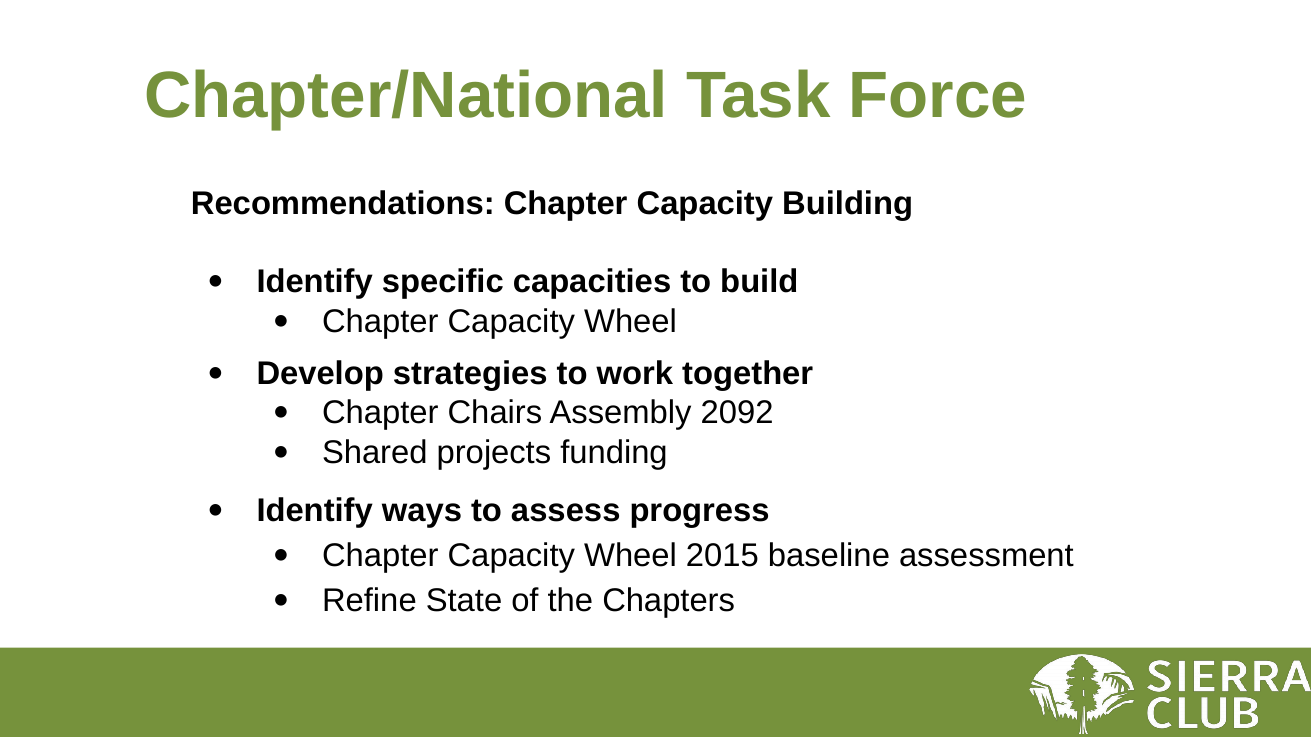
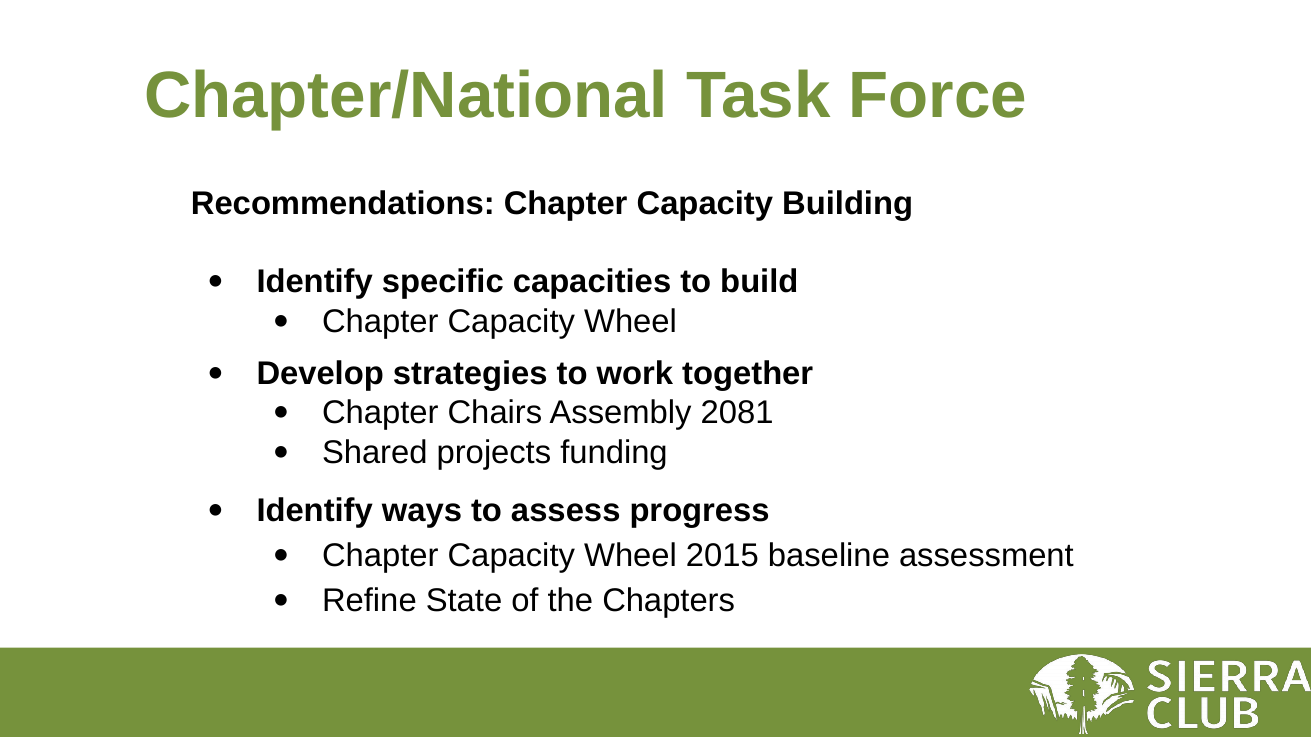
2092: 2092 -> 2081
